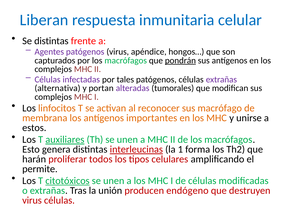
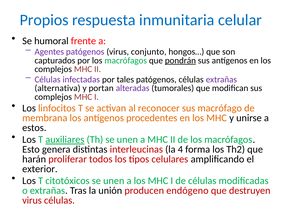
Liberan: Liberan -> Propios
Se distintas: distintas -> humoral
apéndice: apéndice -> conjunto
importantes: importantes -> procedentes
interleucinas underline: present -> none
1: 1 -> 4
permite: permite -> exterior
citotóxicos underline: present -> none
